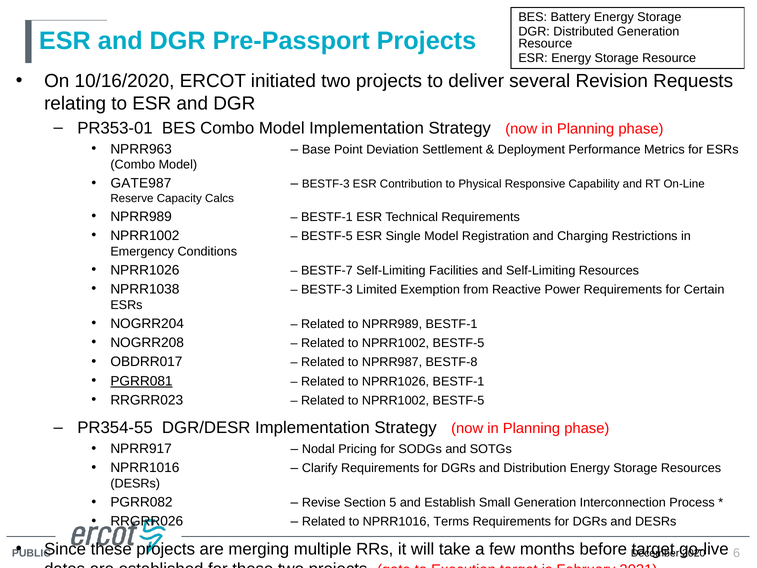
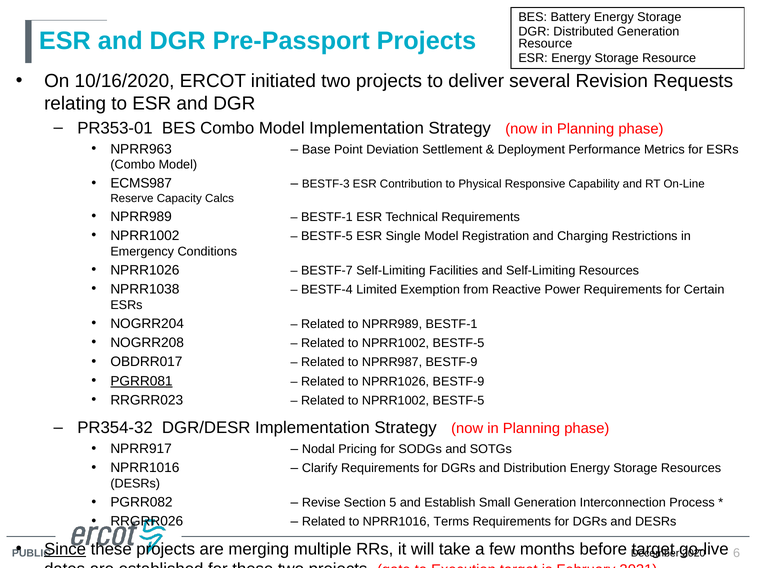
GATE987: GATE987 -> ECMS987
BESTF-3 at (327, 289): BESTF-3 -> BESTF-4
NPRR987 BESTF-8: BESTF-8 -> BESTF-9
NPRR1026 BESTF-1: BESTF-1 -> BESTF-9
PR354-55: PR354-55 -> PR354-32
Since underline: none -> present
